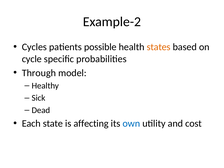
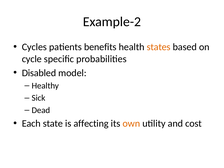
possible: possible -> benefits
Through: Through -> Disabled
own colour: blue -> orange
